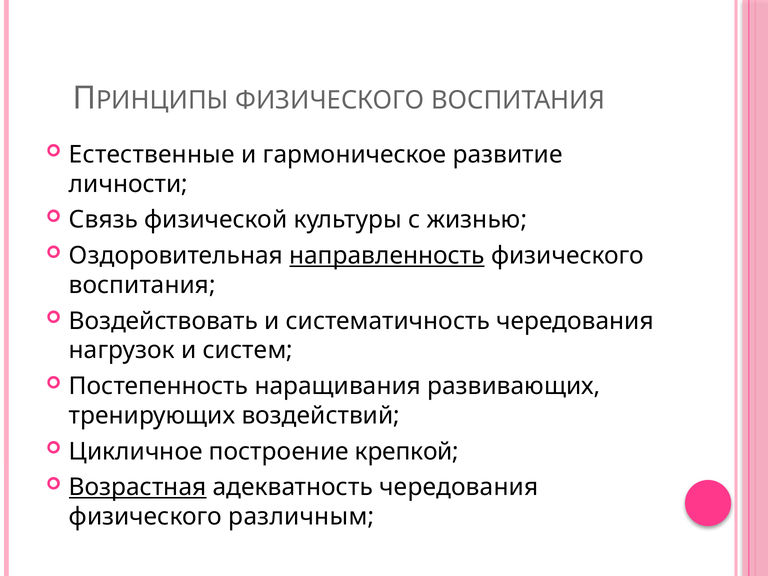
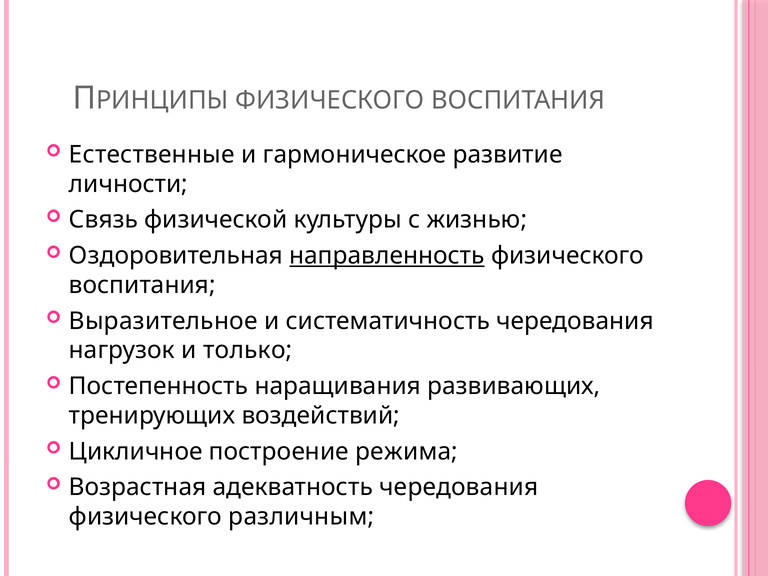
Воздействовать: Воздействовать -> Выразительное
систем: систем -> только
крепкой: крепкой -> режима
Возрастная underline: present -> none
